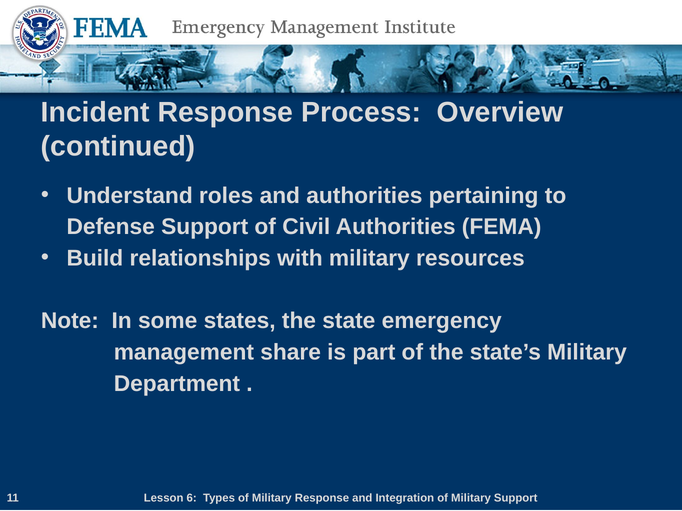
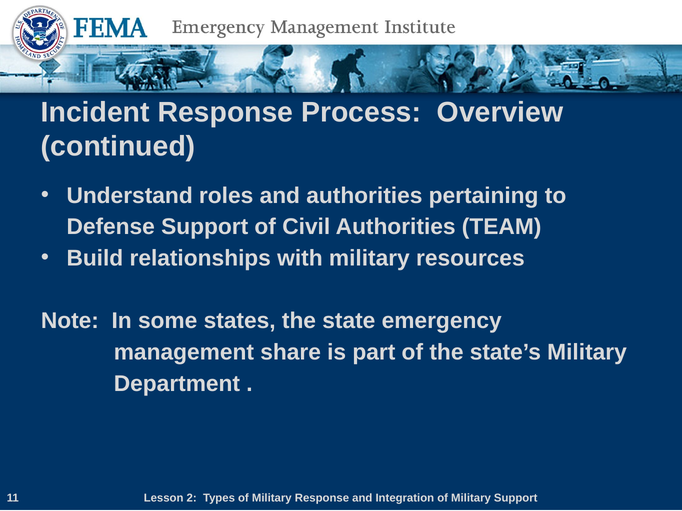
FEMA: FEMA -> TEAM
6: 6 -> 2
